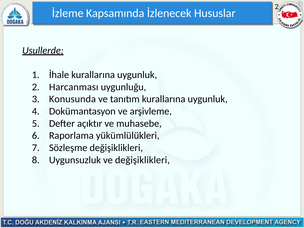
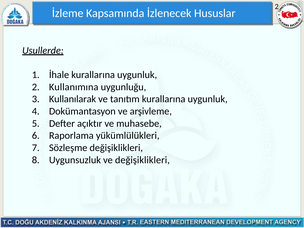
Harcanması: Harcanması -> Kullanımına
Konusunda: Konusunda -> Kullanılarak
